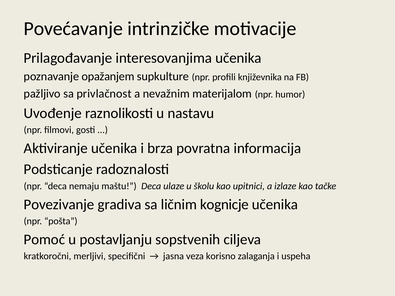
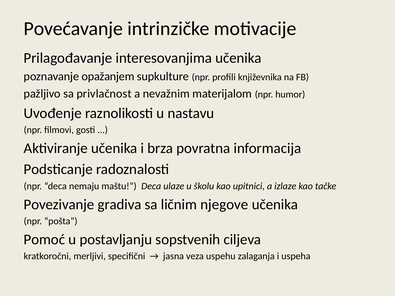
kognicje: kognicje -> njegove
korisno: korisno -> uspehu
